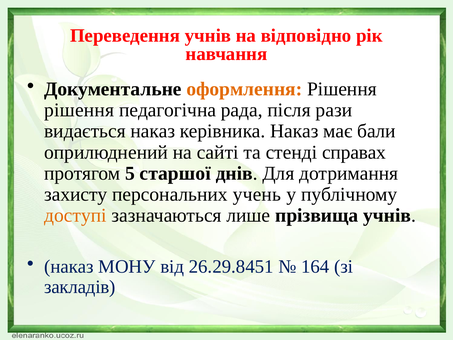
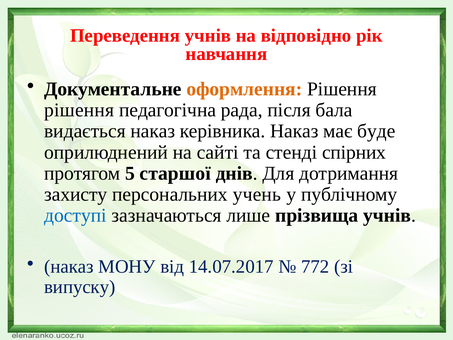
рази: рази -> бала
бали: бали -> буде
справах: справах -> спірних
доступі colour: orange -> blue
26.29.8451: 26.29.8451 -> 14.07.2017
164: 164 -> 772
закладів: закладів -> випуску
